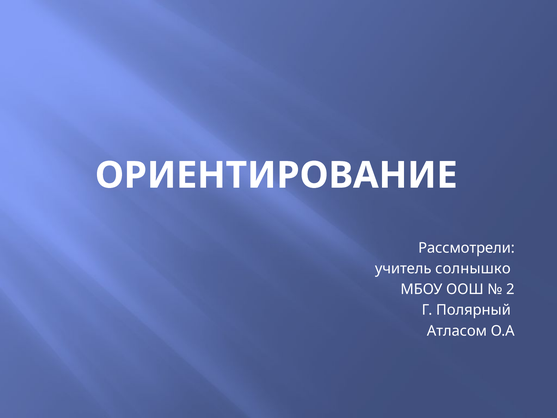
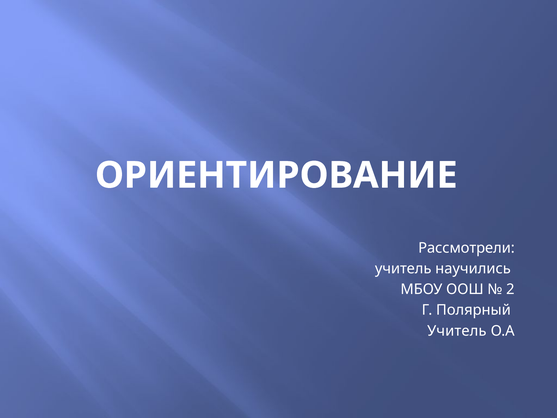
солнышко: солнышко -> научились
Атласом at (457, 331): Атласом -> Учитель
